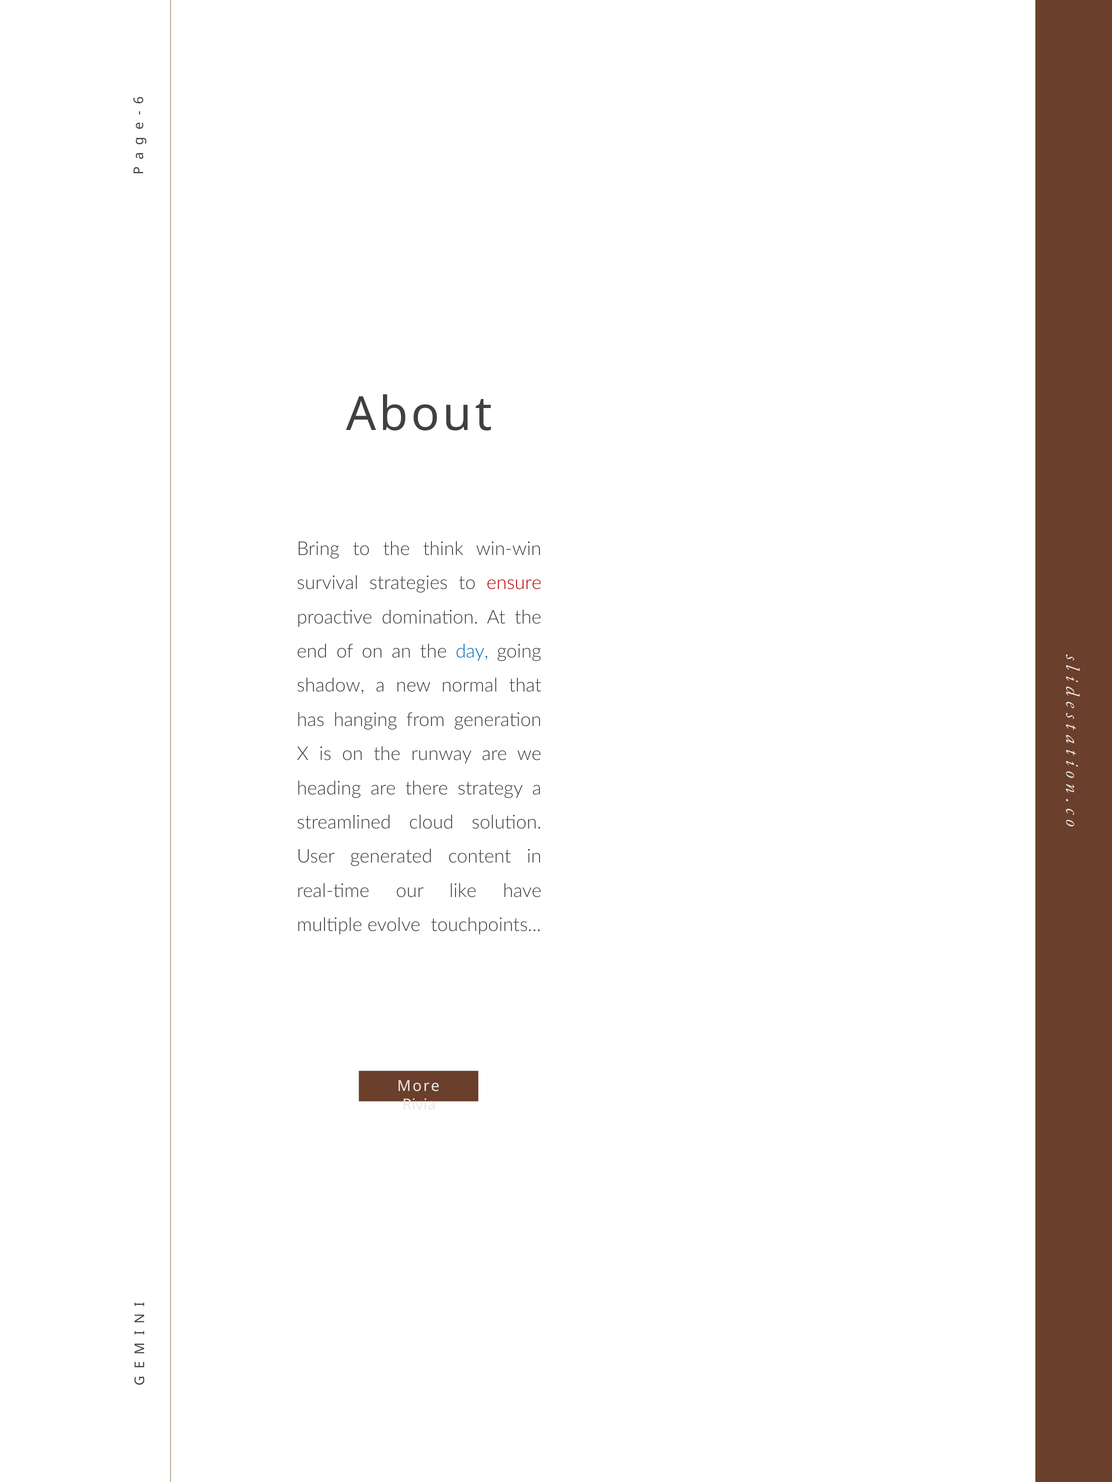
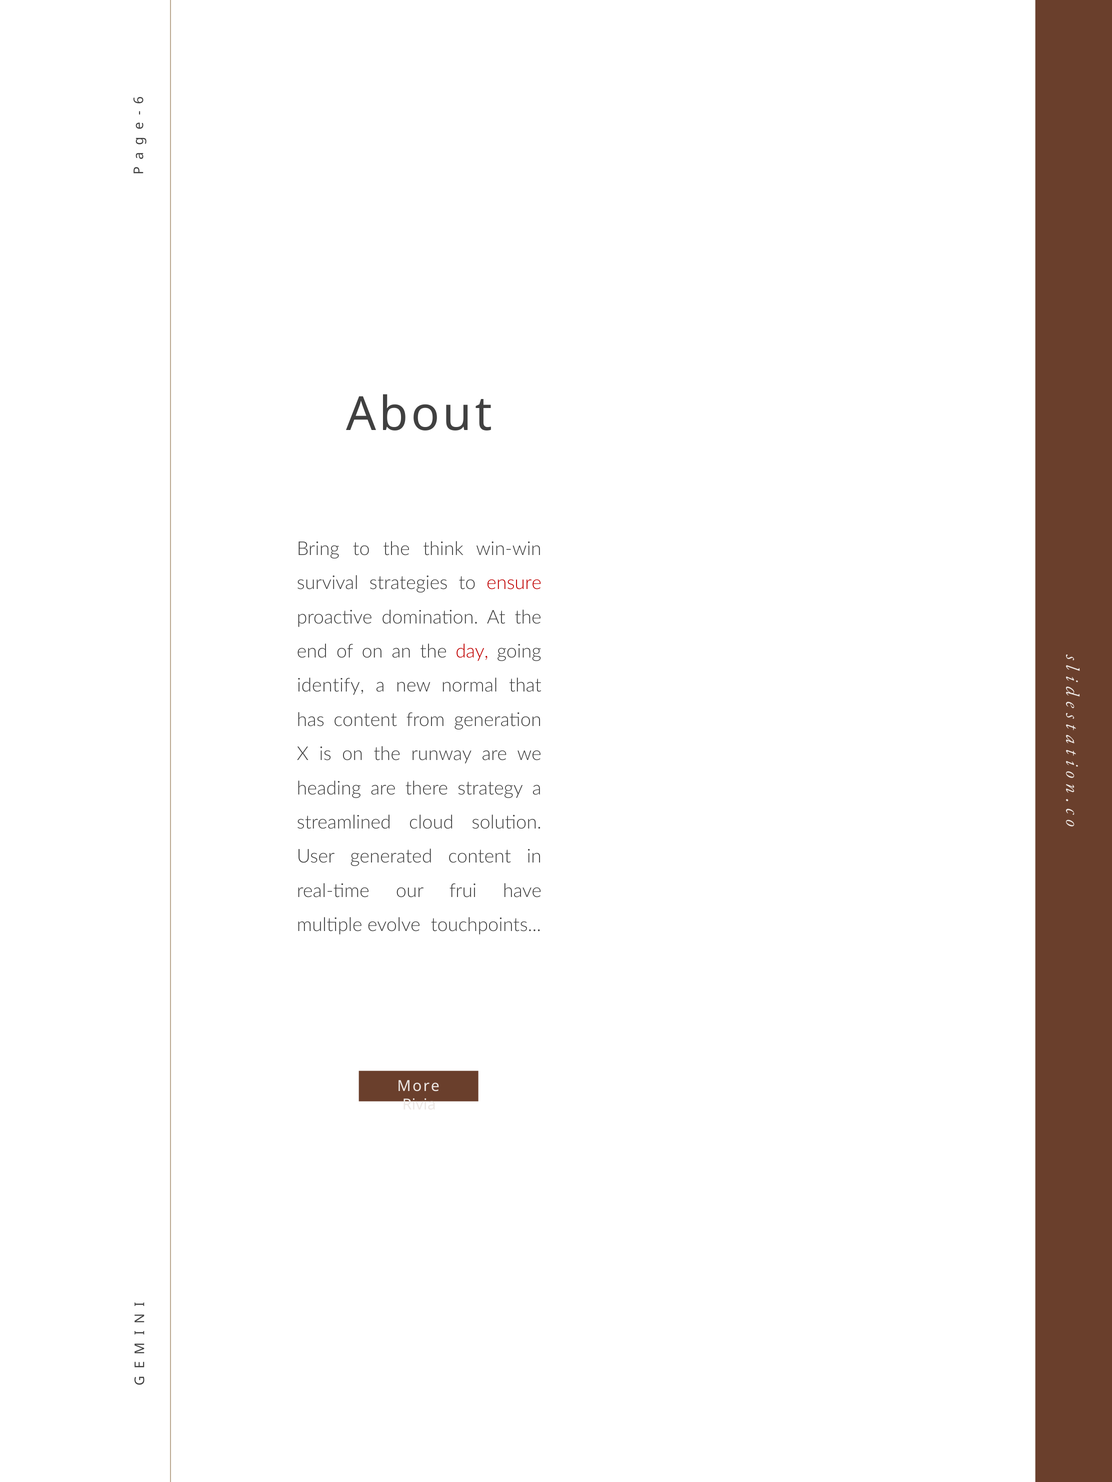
day colour: blue -> red
shadow: shadow -> identify
has hanging: hanging -> content
like: like -> frui
